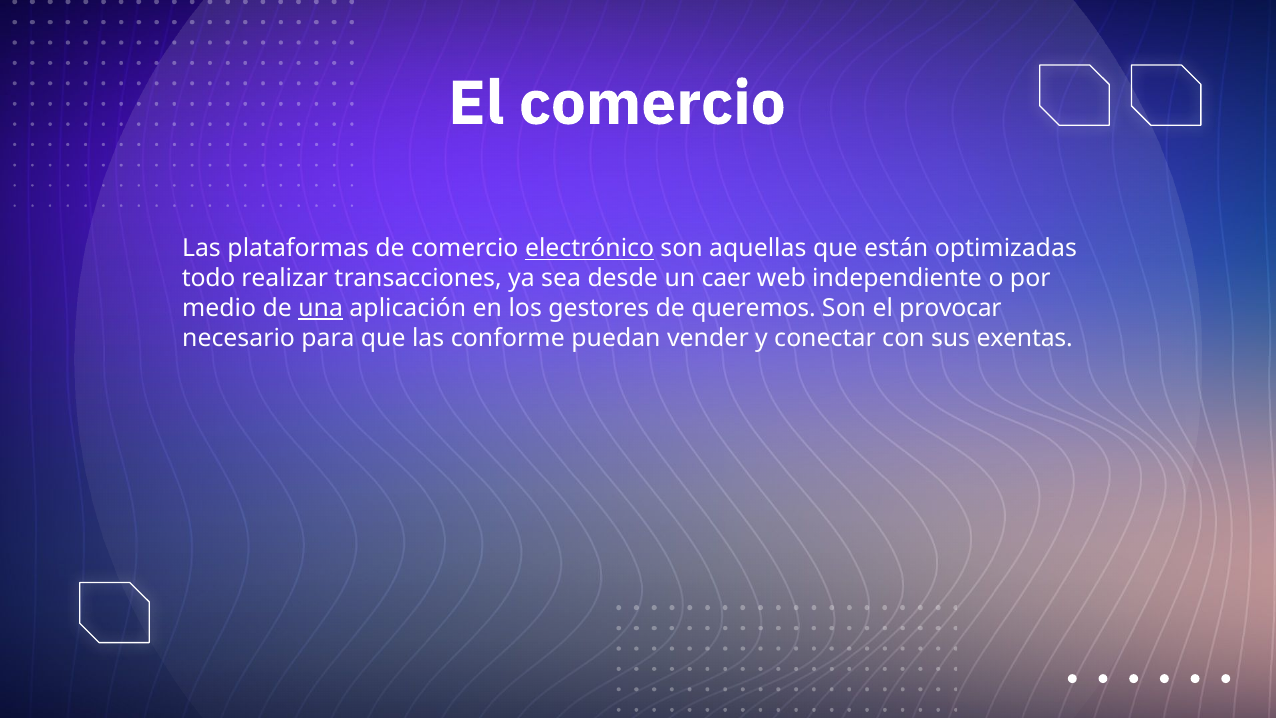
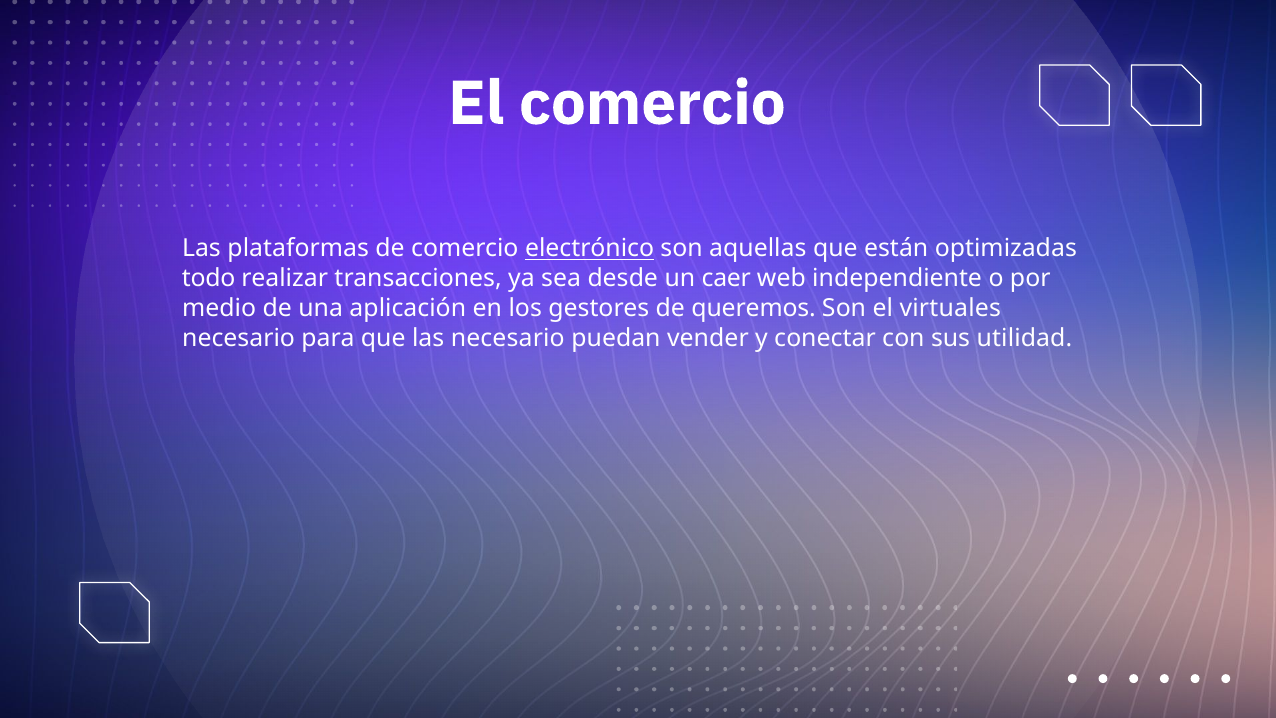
una underline: present -> none
provocar: provocar -> virtuales
las conforme: conforme -> necesario
exentas: exentas -> utilidad
